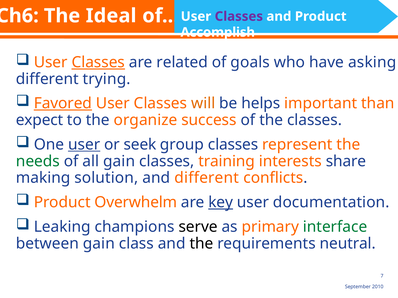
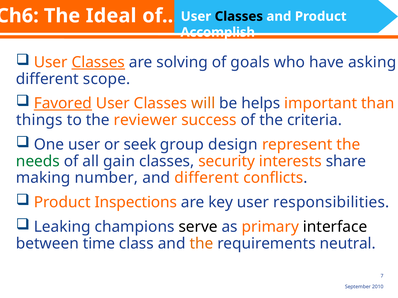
Classes at (239, 16) colour: purple -> black
related: related -> solving
trying: trying -> scope
expect: expect -> things
organize: organize -> reviewer
the classes: classes -> criteria
user at (84, 145) underline: present -> none
group classes: classes -> design
training: training -> security
solution: solution -> number
Overwhelm: Overwhelm -> Inspections
key underline: present -> none
documentation: documentation -> responsibilities
interface colour: green -> black
between gain: gain -> time
the at (201, 244) colour: black -> orange
